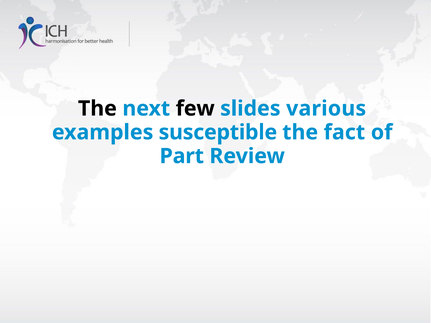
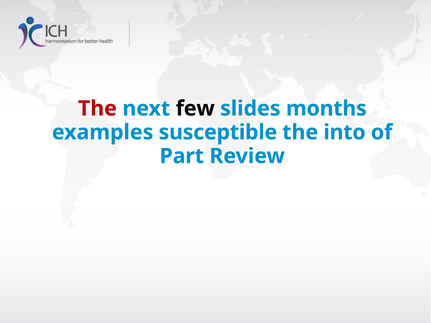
The at (97, 109) colour: black -> red
various: various -> months
fact: fact -> into
